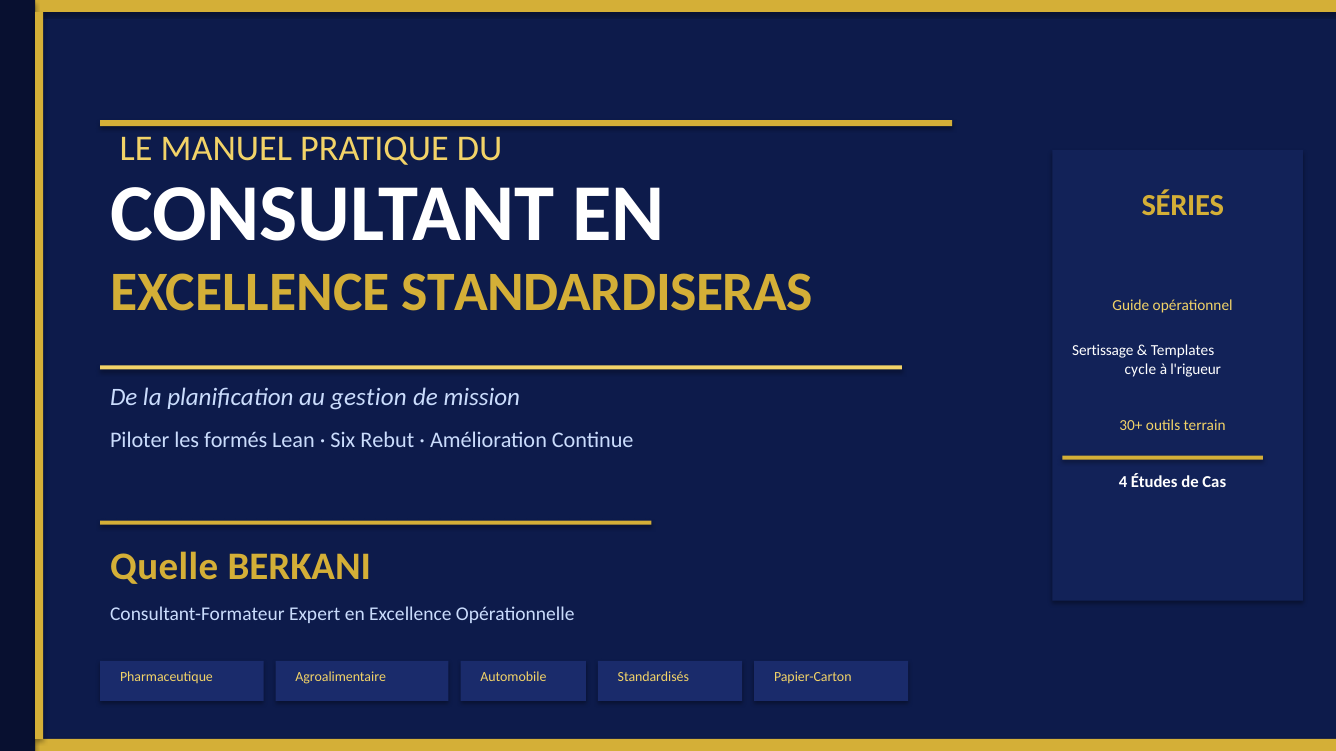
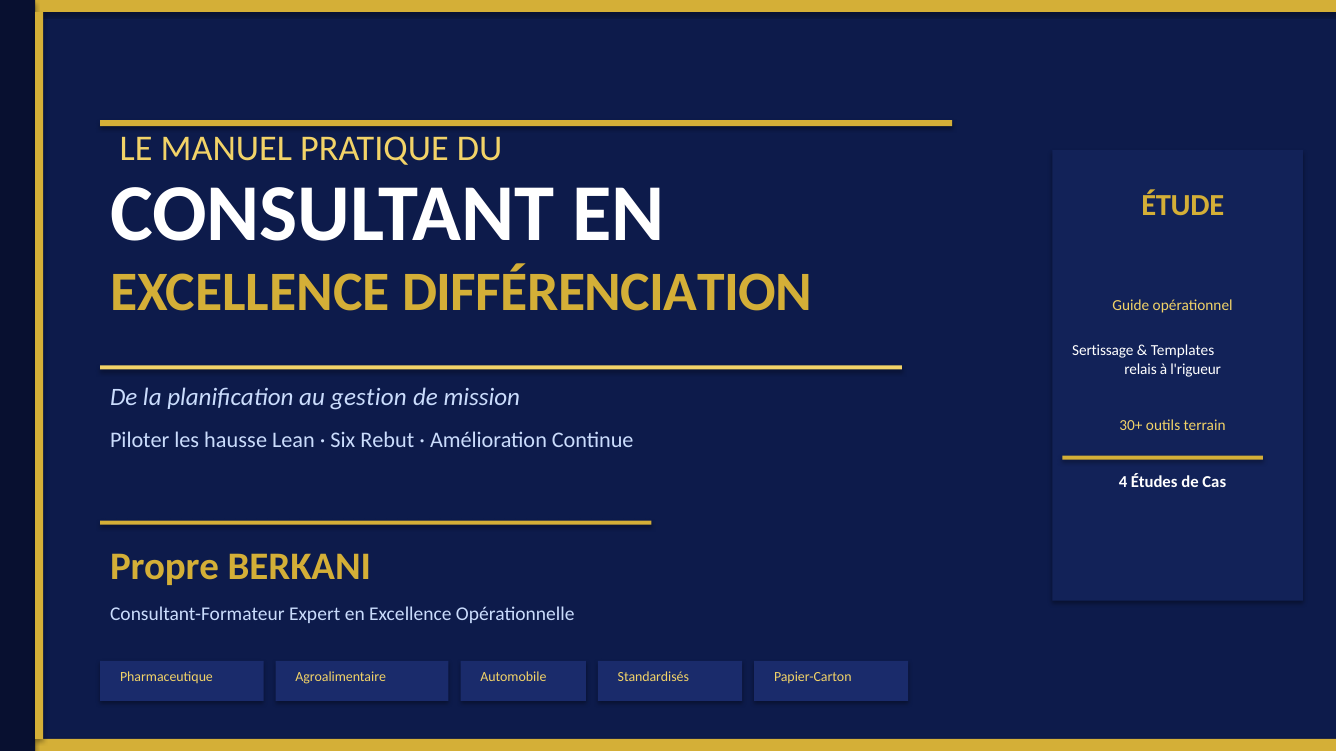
SÉRIES: SÉRIES -> ÉTUDE
STANDARDISERAS: STANDARDISERAS -> DIFFÉRENCIATION
cycle: cycle -> relais
formés: formés -> hausse
Quelle: Quelle -> Propre
